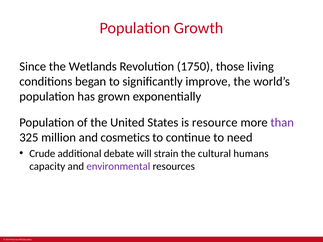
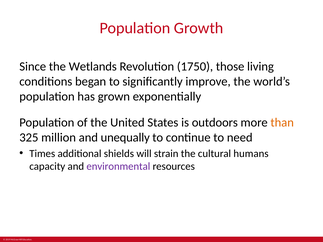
resource: resource -> outdoors
than colour: purple -> orange
cosmetics: cosmetics -> unequally
Crude: Crude -> Times
debate: debate -> shields
